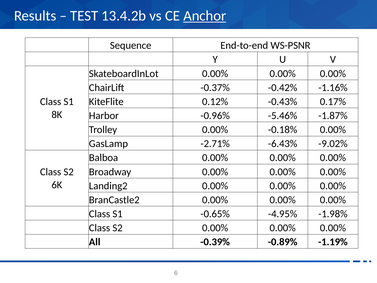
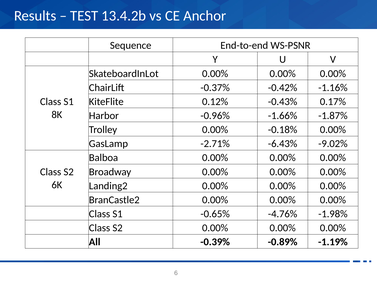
Anchor underline: present -> none
-5.46%: -5.46% -> -1.66%
-4.95%: -4.95% -> -4.76%
